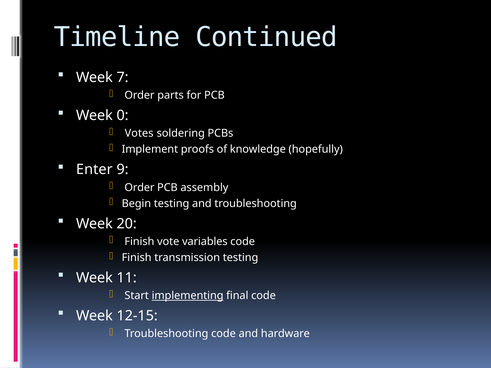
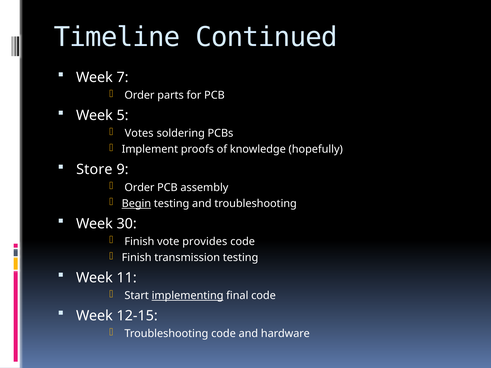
0: 0 -> 5
Enter: Enter -> Store
Begin underline: none -> present
20: 20 -> 30
variables: variables -> provides
